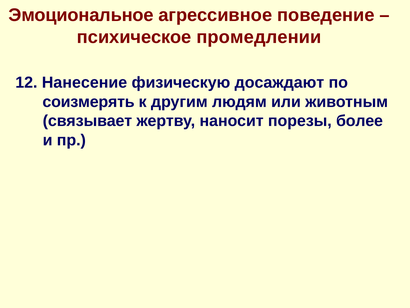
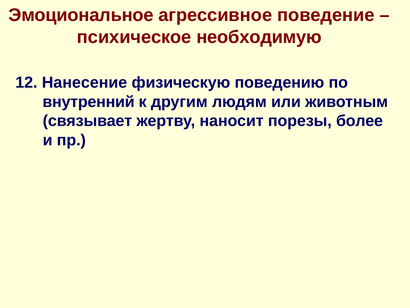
промедлении: промедлении -> необходимую
досаждают: досаждают -> поведению
соизмерять: соизмерять -> внутренний
